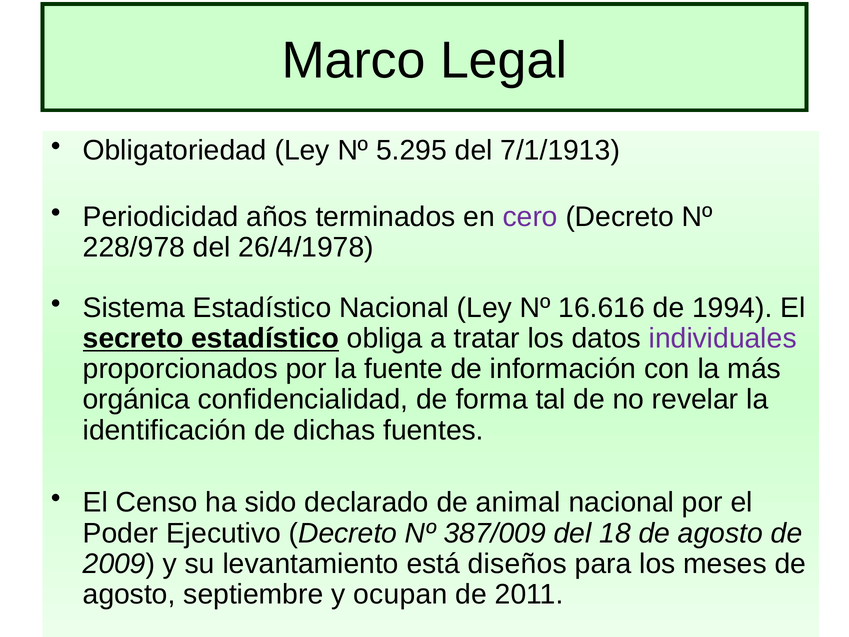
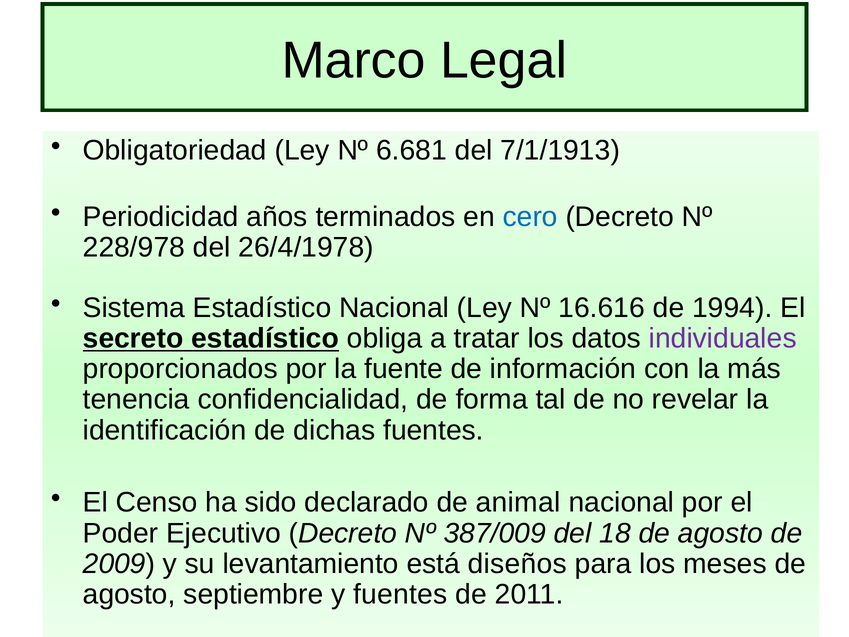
5.295: 5.295 -> 6.681
cero colour: purple -> blue
orgánica: orgánica -> tenencia
y ocupan: ocupan -> fuentes
